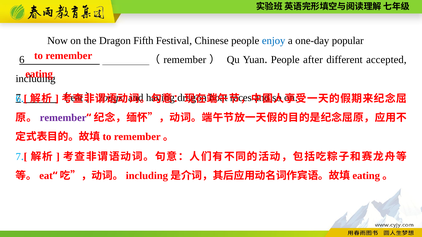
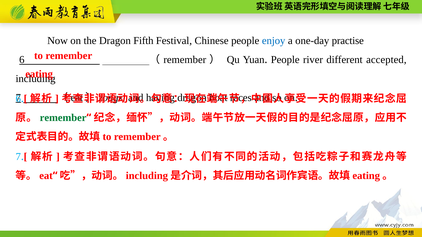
popular: popular -> practise
after: after -> river
remember at (63, 118) colour: purple -> green
